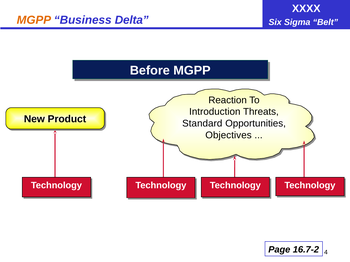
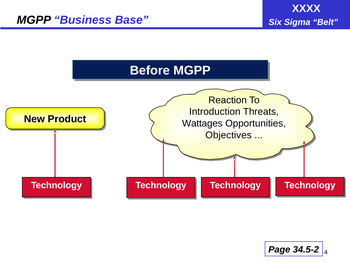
MGPP at (34, 20) colour: orange -> black
Delta: Delta -> Base
Standard: Standard -> Wattages
16.7-2: 16.7-2 -> 34.5-2
